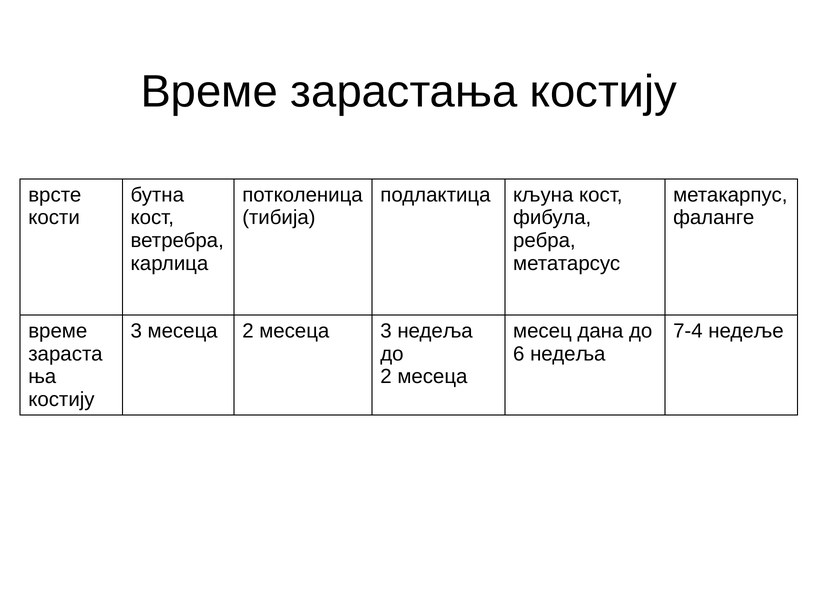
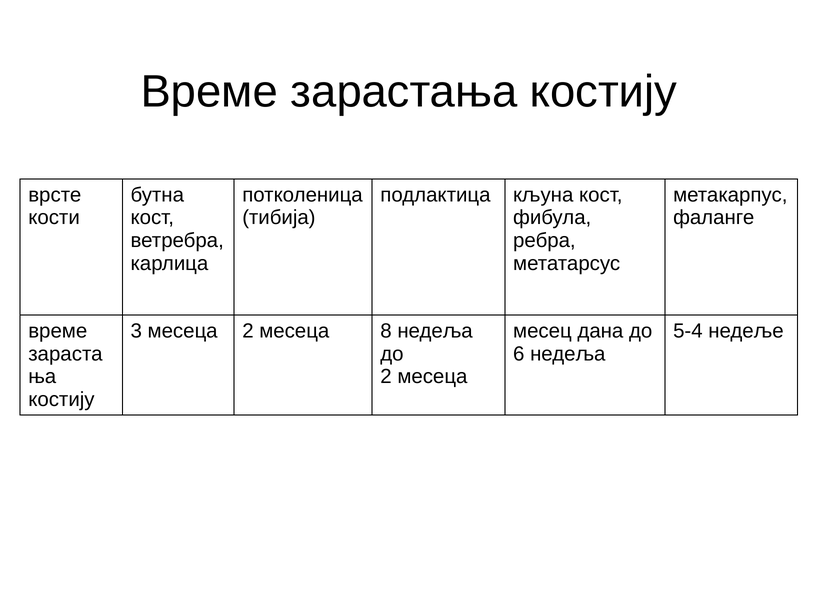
месеца 3: 3 -> 8
7-4: 7-4 -> 5-4
